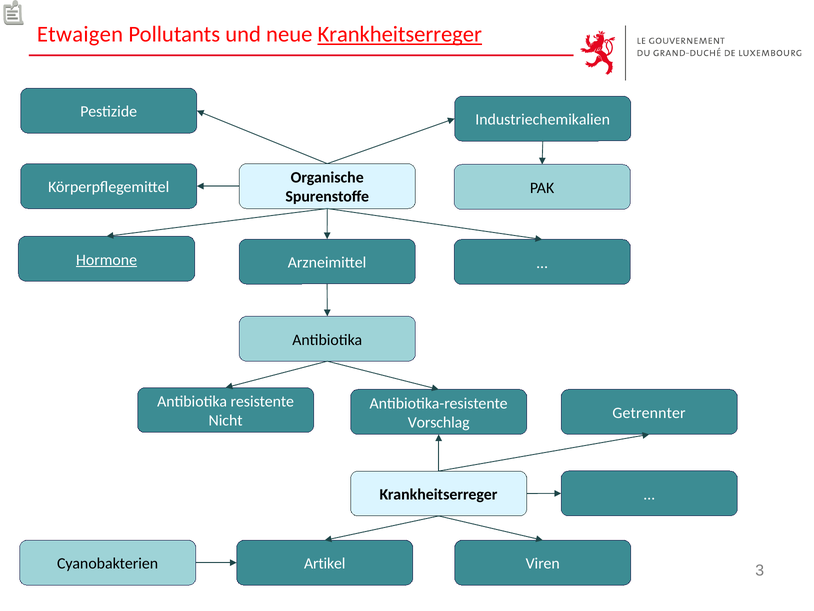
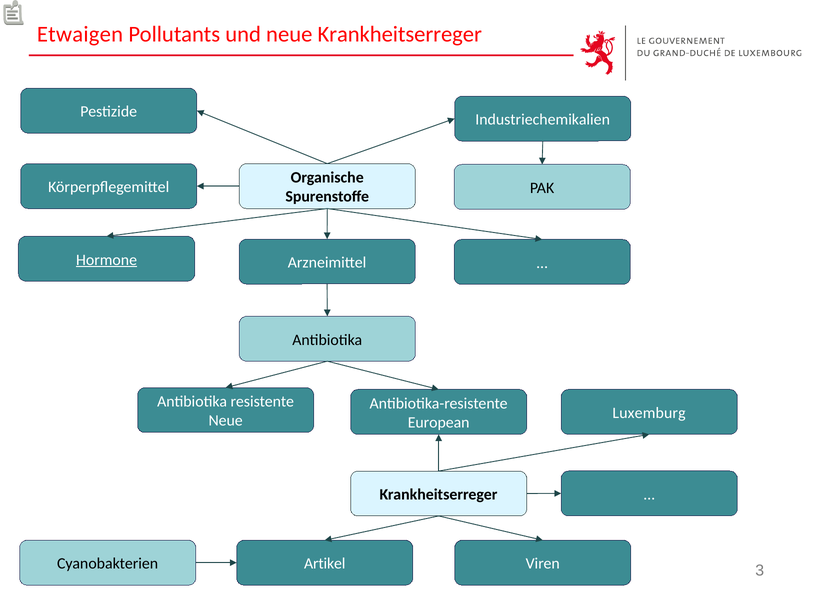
Krankheitserreger at (400, 34) underline: present -> none
Getrennter: Getrennter -> Luxemburg
Nicht at (226, 420): Nicht -> Neue
Vorschlag: Vorschlag -> European
